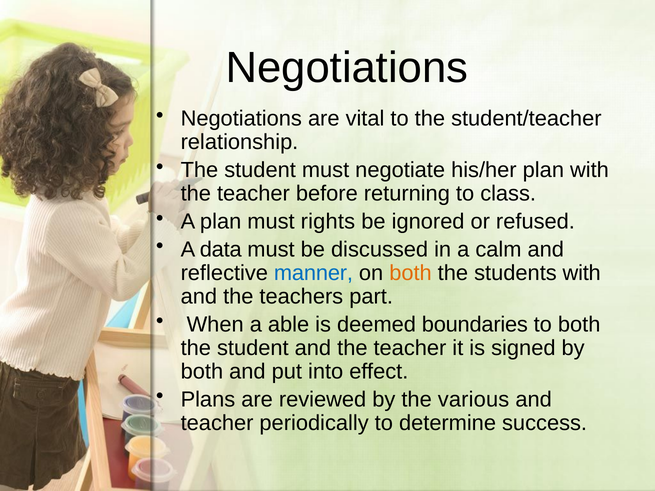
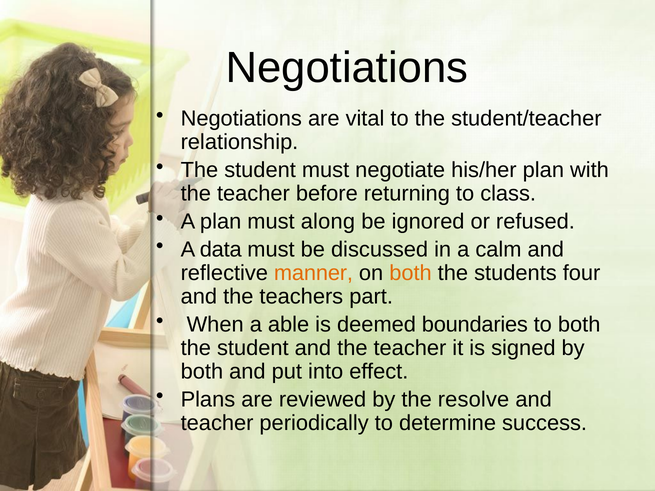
rights: rights -> along
manner colour: blue -> orange
students with: with -> four
various: various -> resolve
